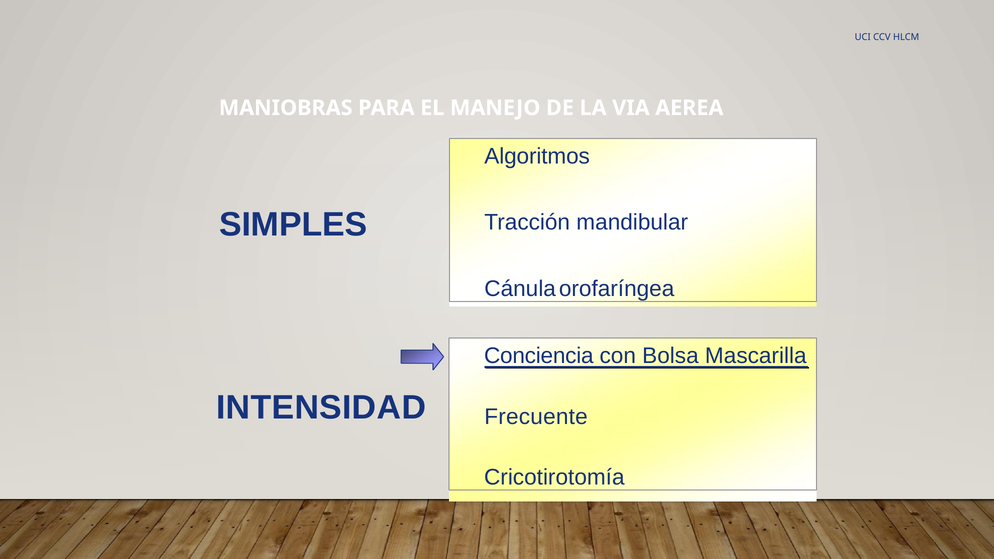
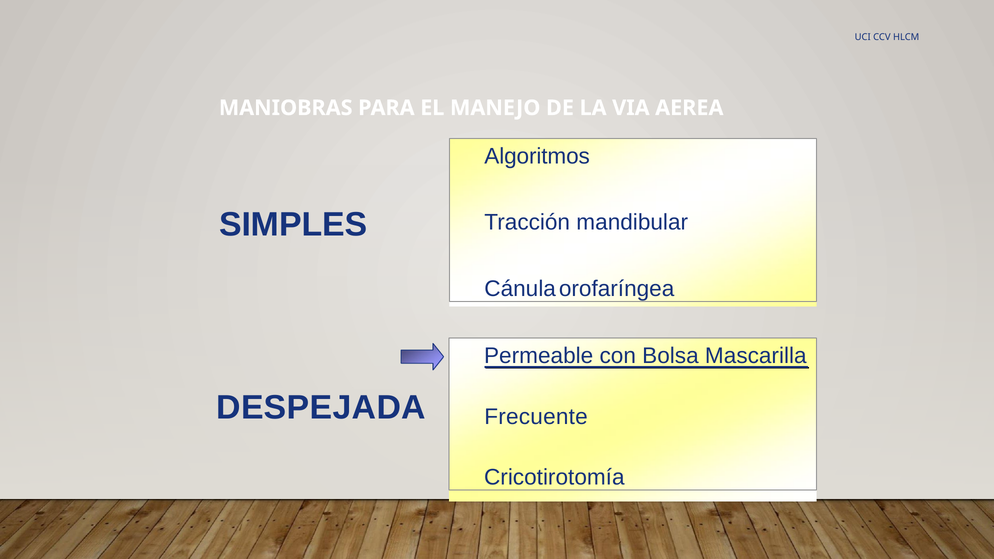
Conciencia: Conciencia -> Permeable
INTENSIDAD: INTENSIDAD -> DESPEJADA
